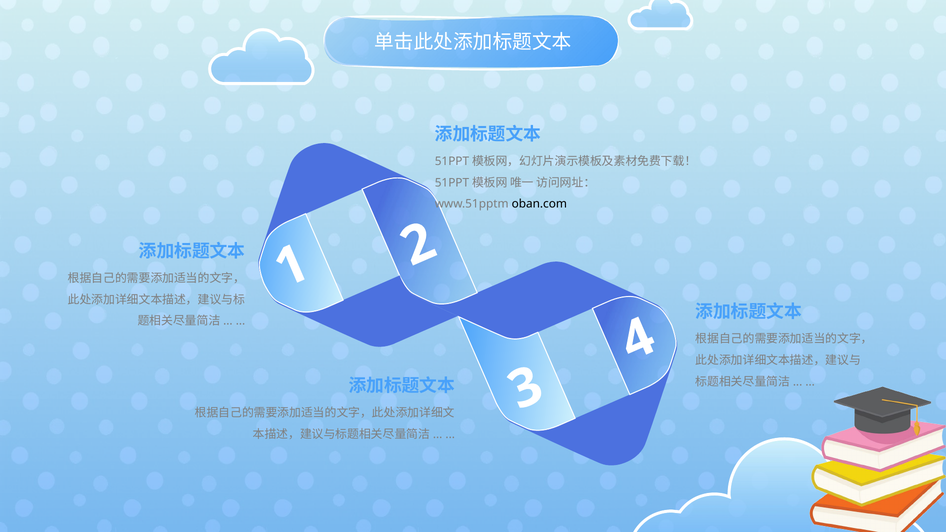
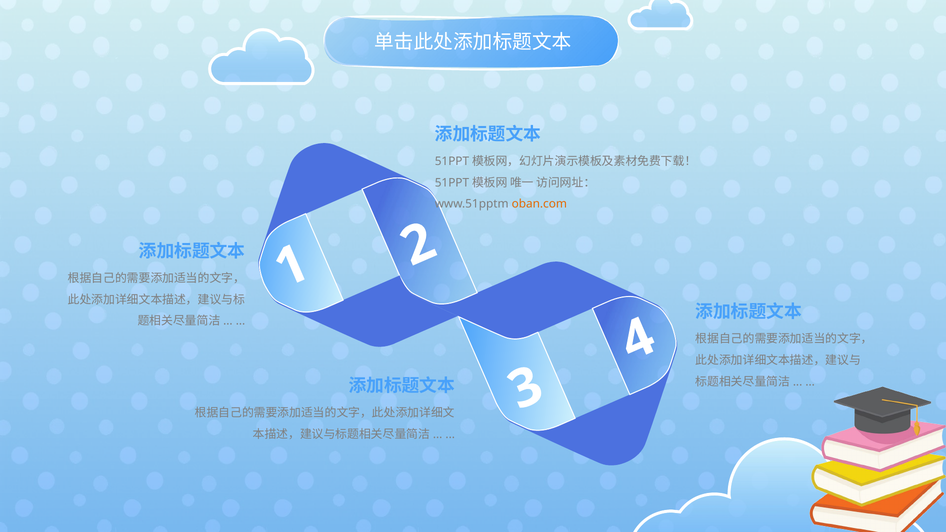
oban.com colour: black -> orange
